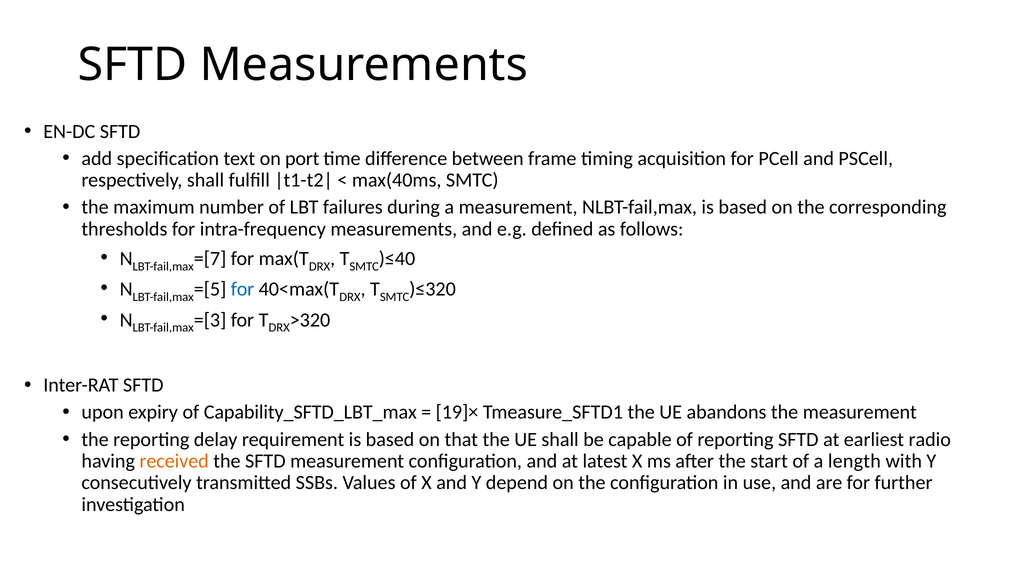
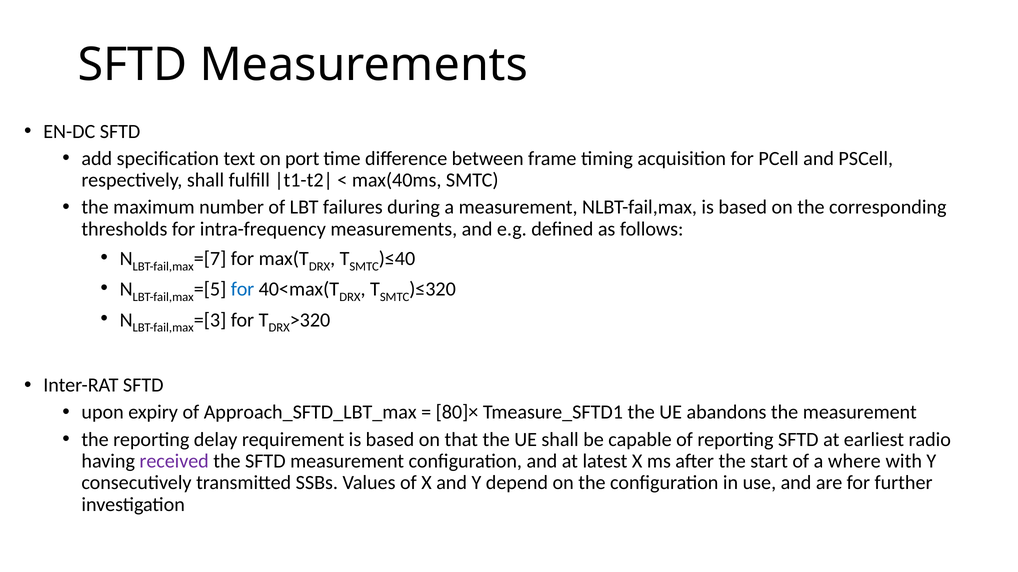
Capability_SFTD_LBT_max: Capability_SFTD_LBT_max -> Approach_SFTD_LBT_max
19]×: 19]× -> 80]×
received colour: orange -> purple
length: length -> where
